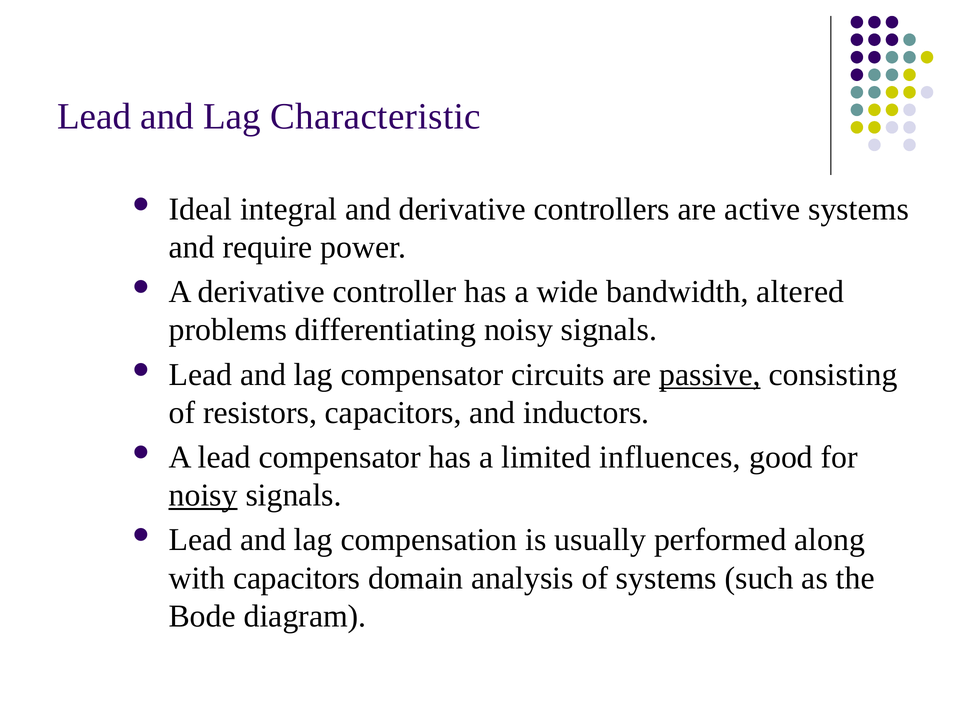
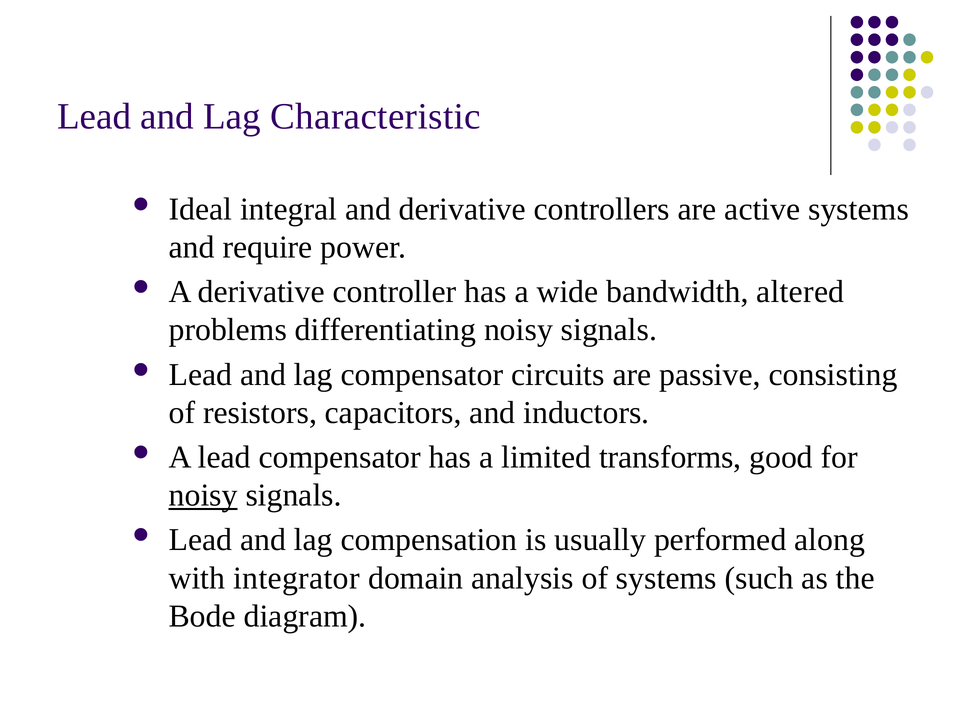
passive underline: present -> none
influences: influences -> transforms
with capacitors: capacitors -> integrator
